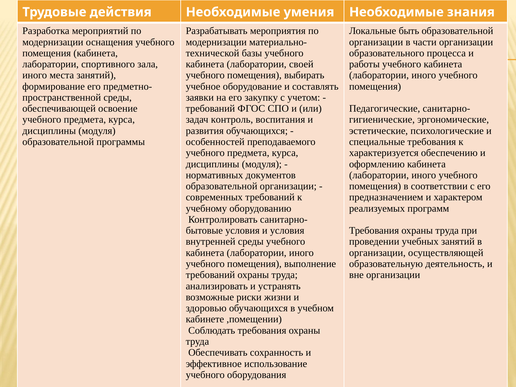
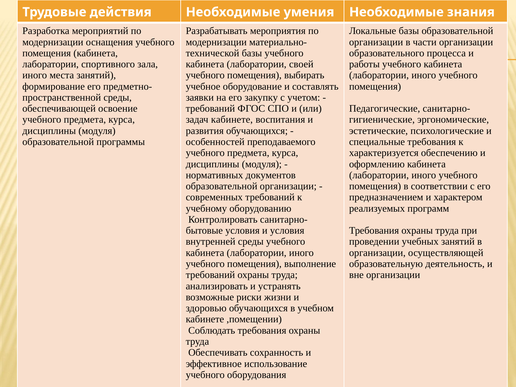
Локальные быть: быть -> базы
задач контроль: контроль -> кабинете
